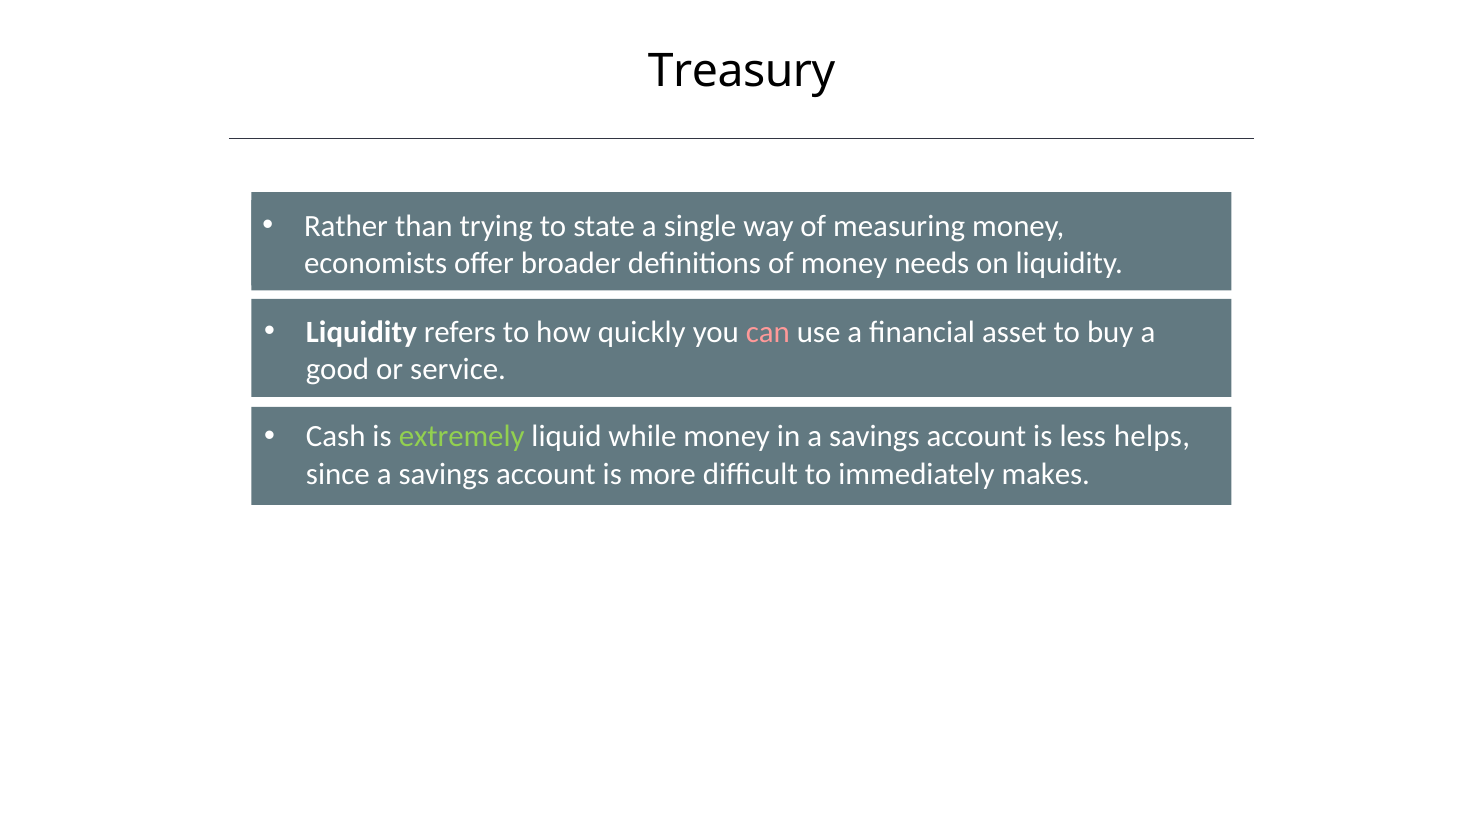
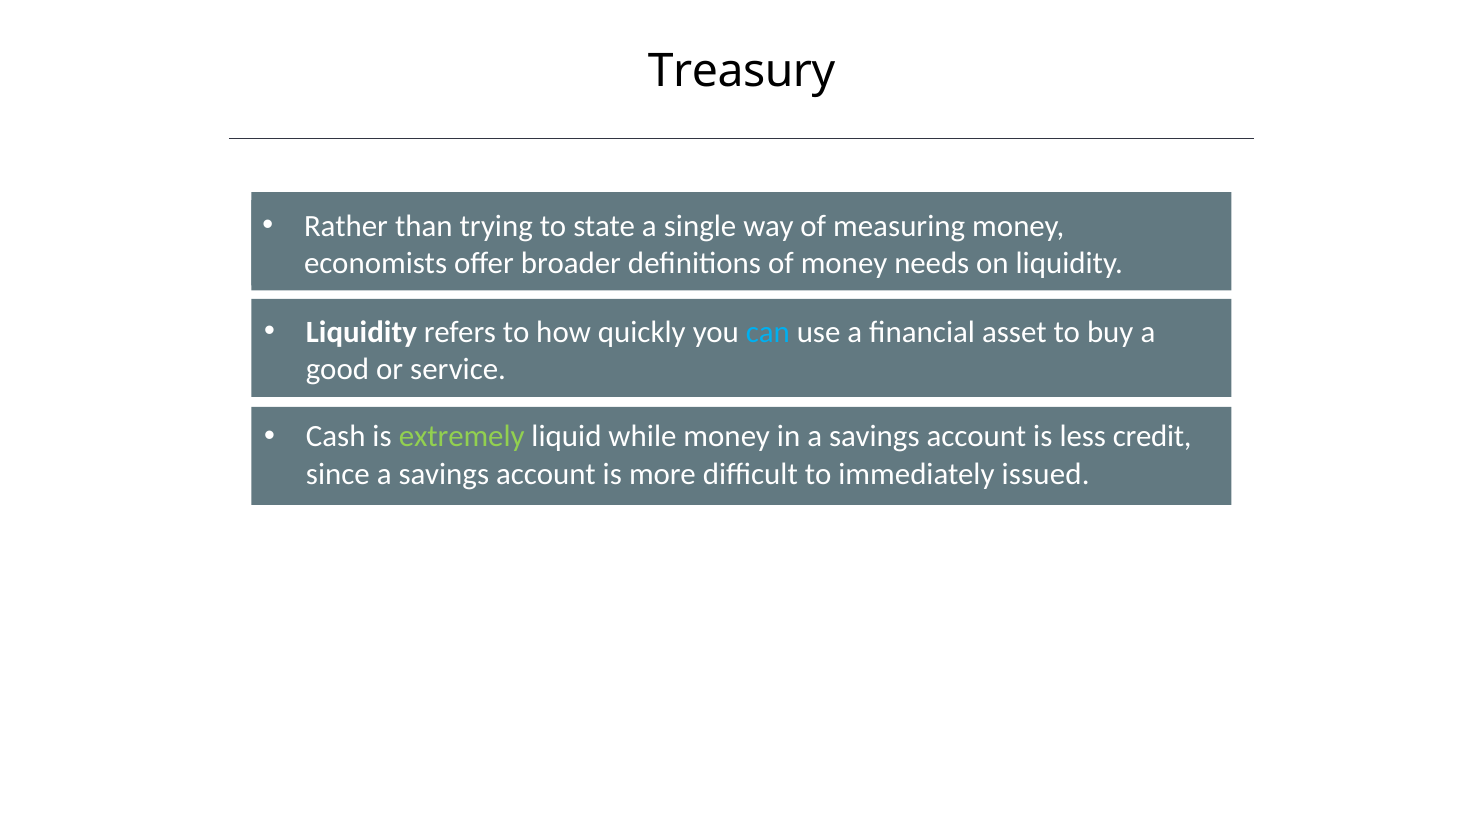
can colour: pink -> light blue
helps: helps -> credit
makes: makes -> issued
